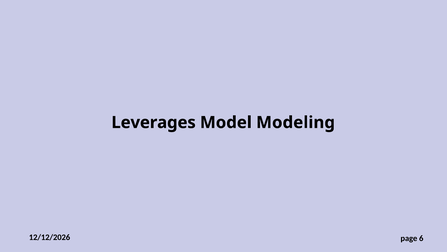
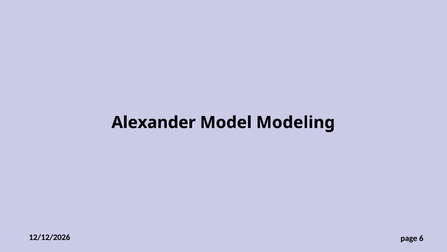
Leverages: Leverages -> Alexander
